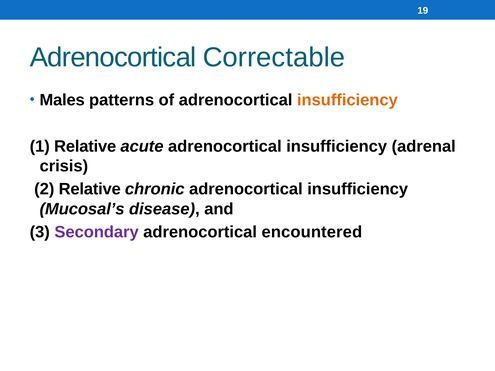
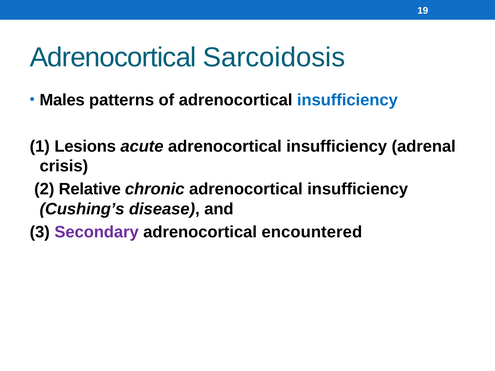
Correctable: Correctable -> Sarcoidosis
insufficiency at (347, 100) colour: orange -> blue
1 Relative: Relative -> Lesions
Mucosal’s: Mucosal’s -> Cushing’s
